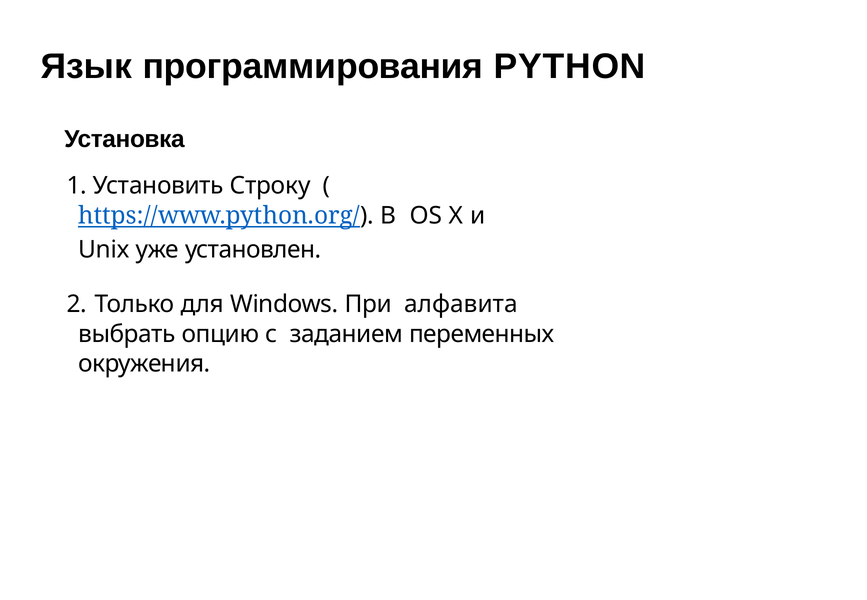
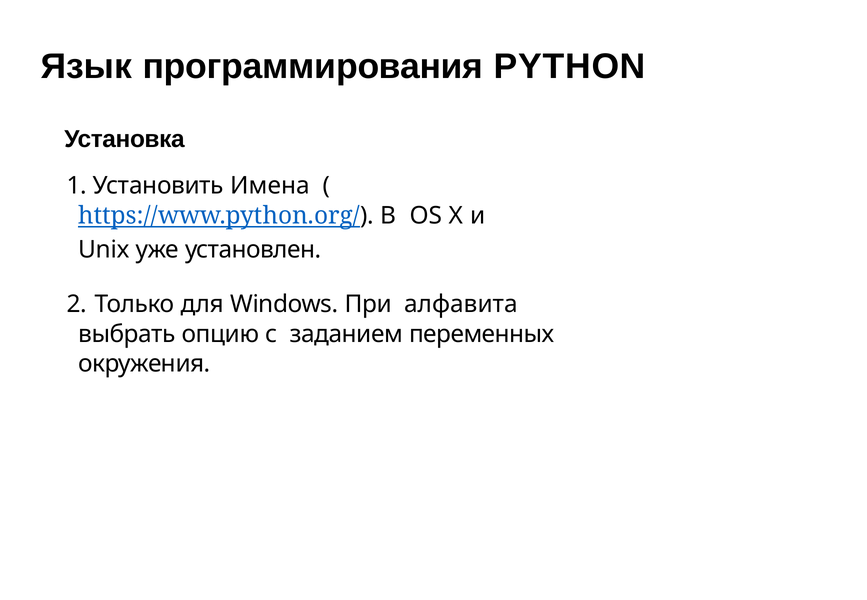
Строку: Строку -> Имена
